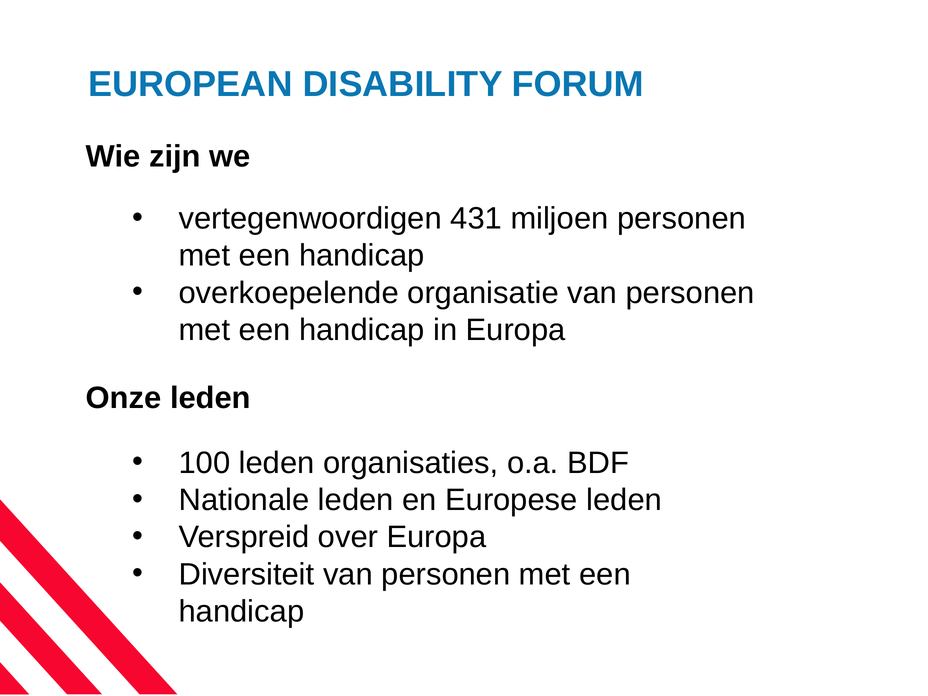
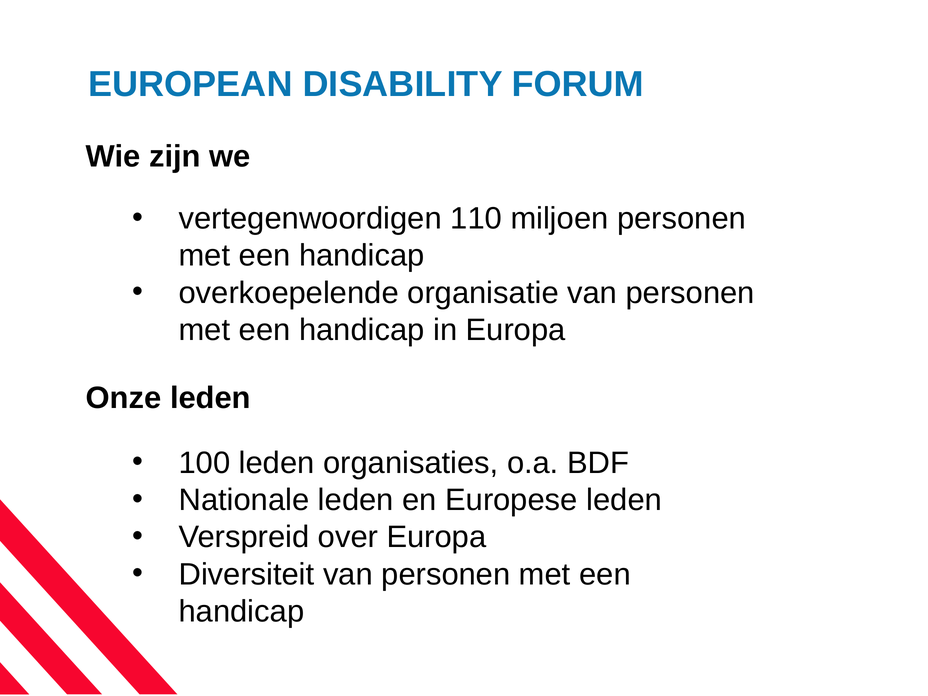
431: 431 -> 110
